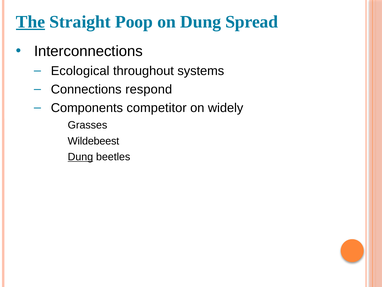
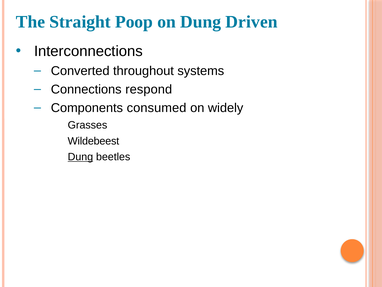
The underline: present -> none
Spread: Spread -> Driven
Ecological: Ecological -> Converted
competitor: competitor -> consumed
